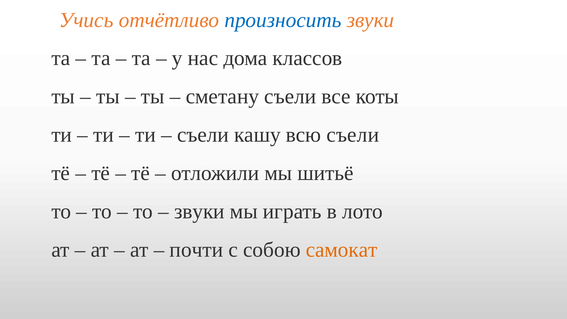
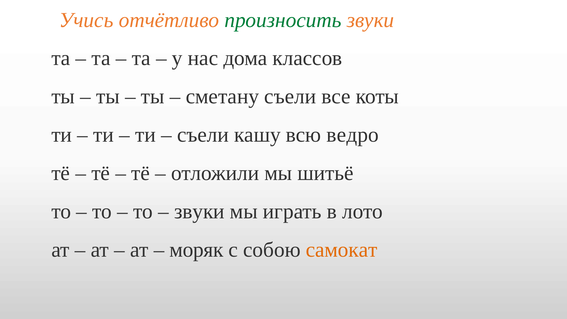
произносить colour: blue -> green
всю съели: съели -> ведро
почти: почти -> моряк
